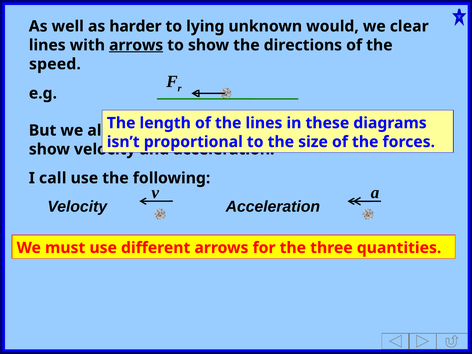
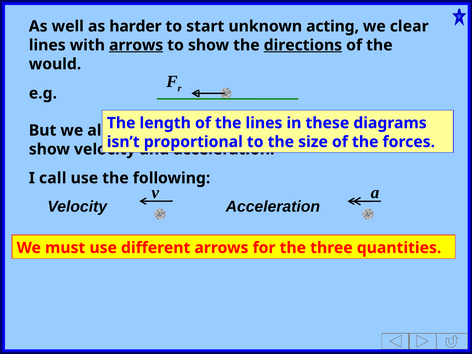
lying: lying -> start
would: would -> acting
directions underline: none -> present
speed: speed -> would
